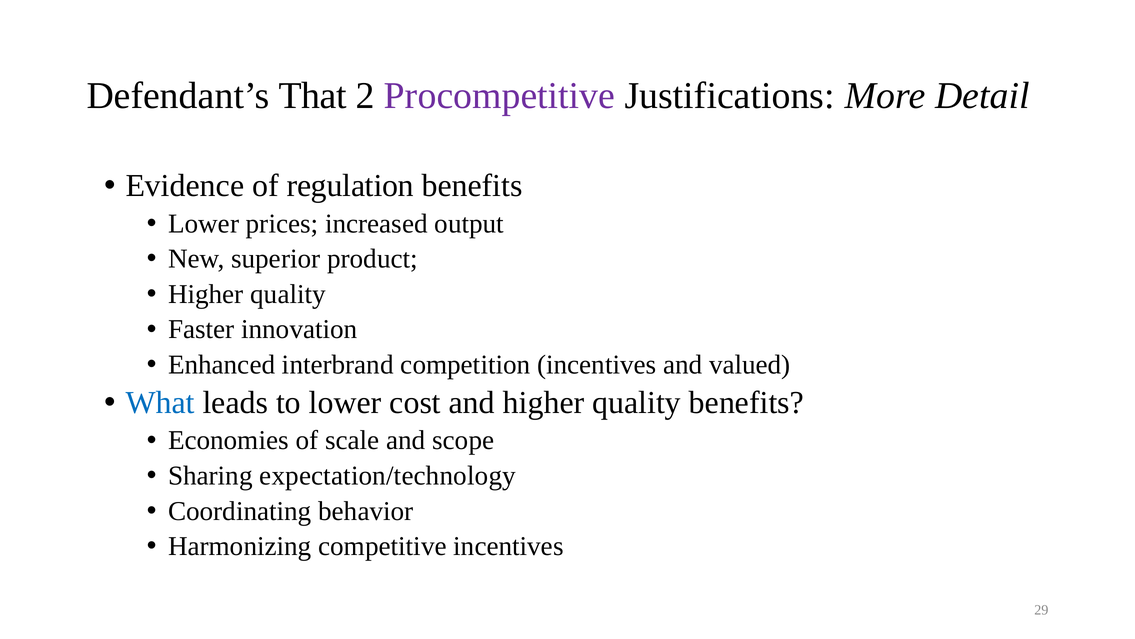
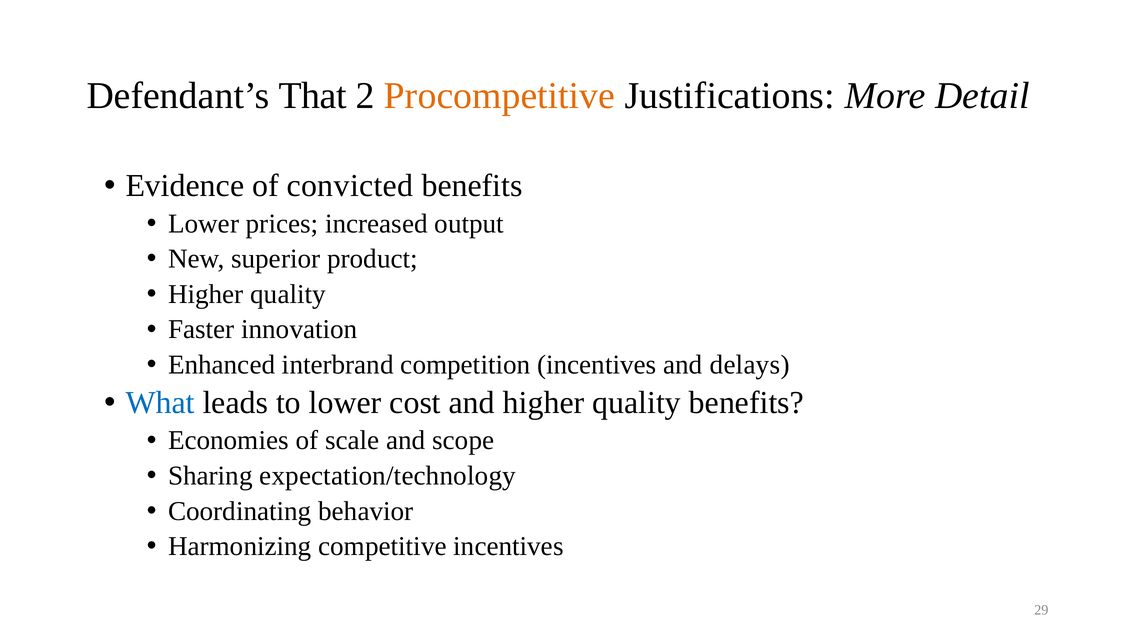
Procompetitive colour: purple -> orange
regulation: regulation -> convicted
valued: valued -> delays
